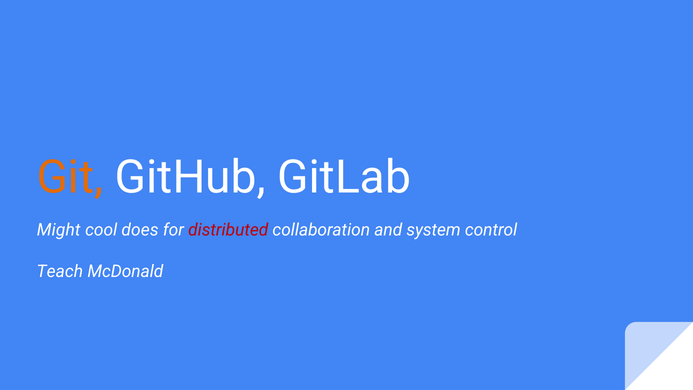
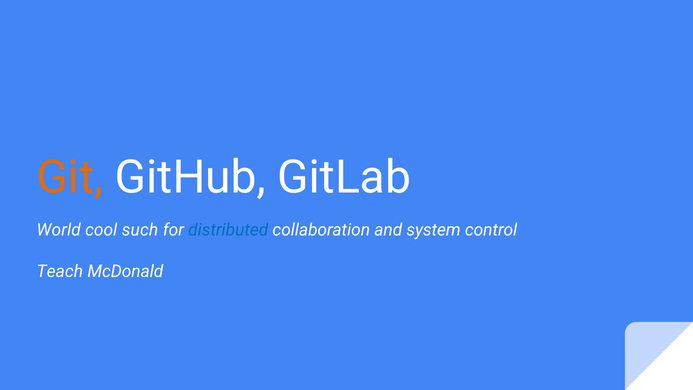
Might: Might -> World
does: does -> such
distributed colour: red -> blue
